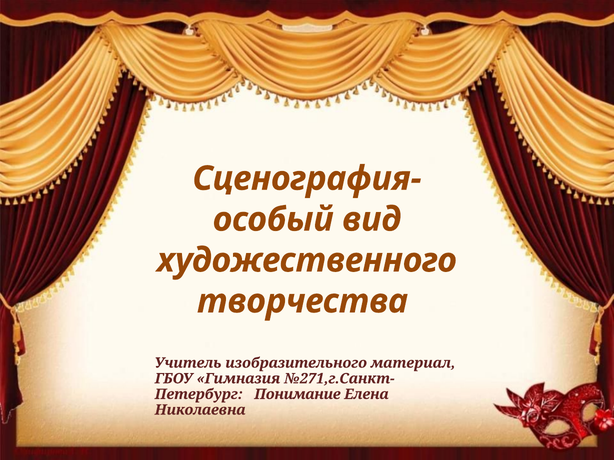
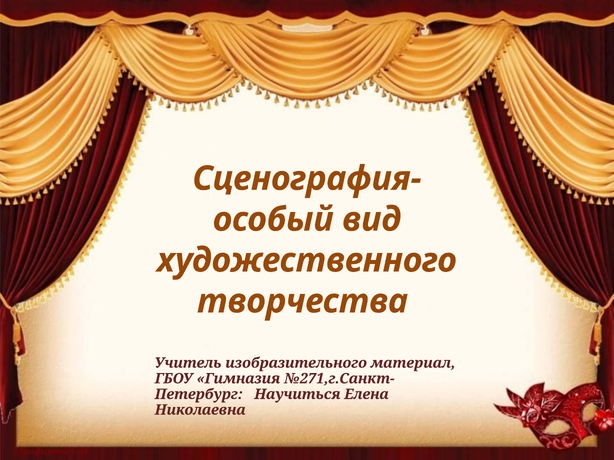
Понимание: Понимание -> Научиться
